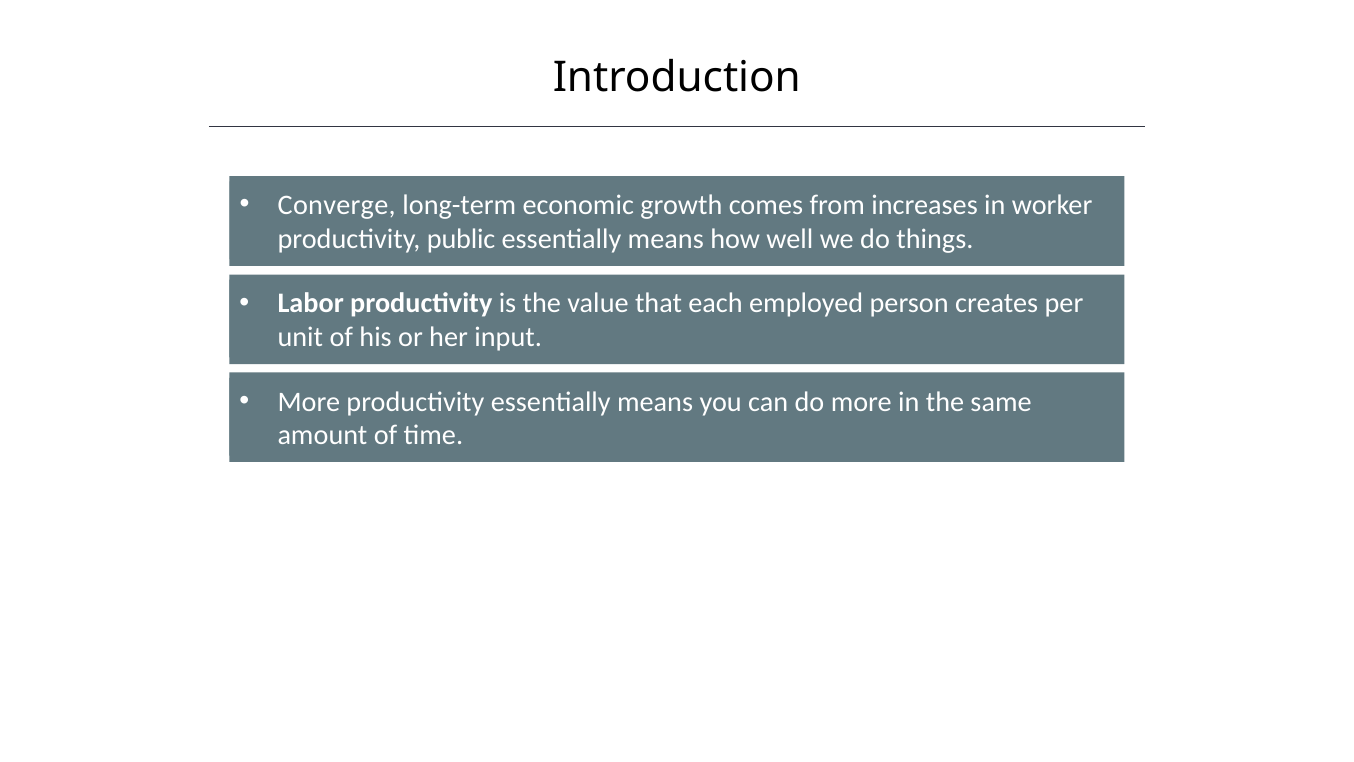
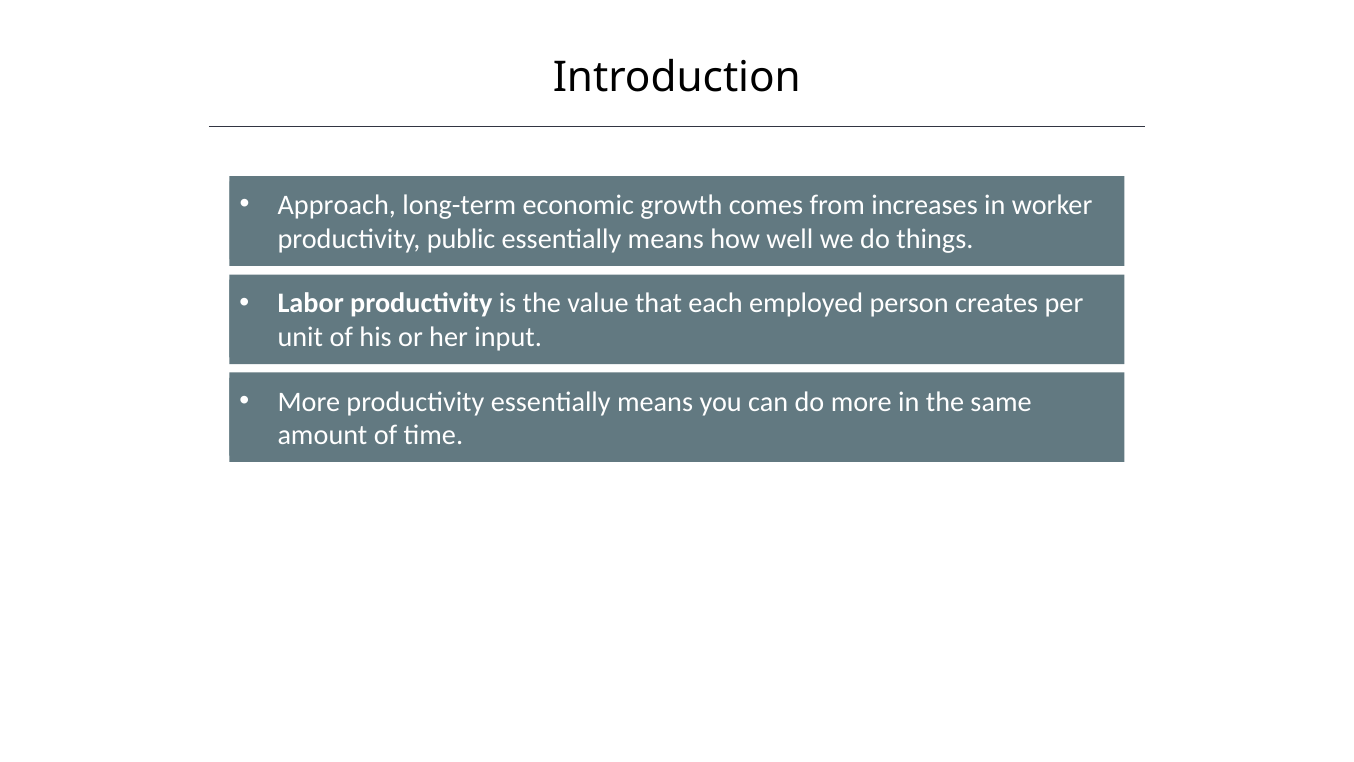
Converge: Converge -> Approach
